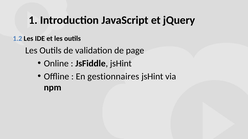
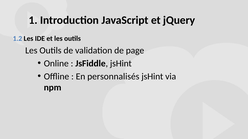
gestionnaires: gestionnaires -> personnalisés
